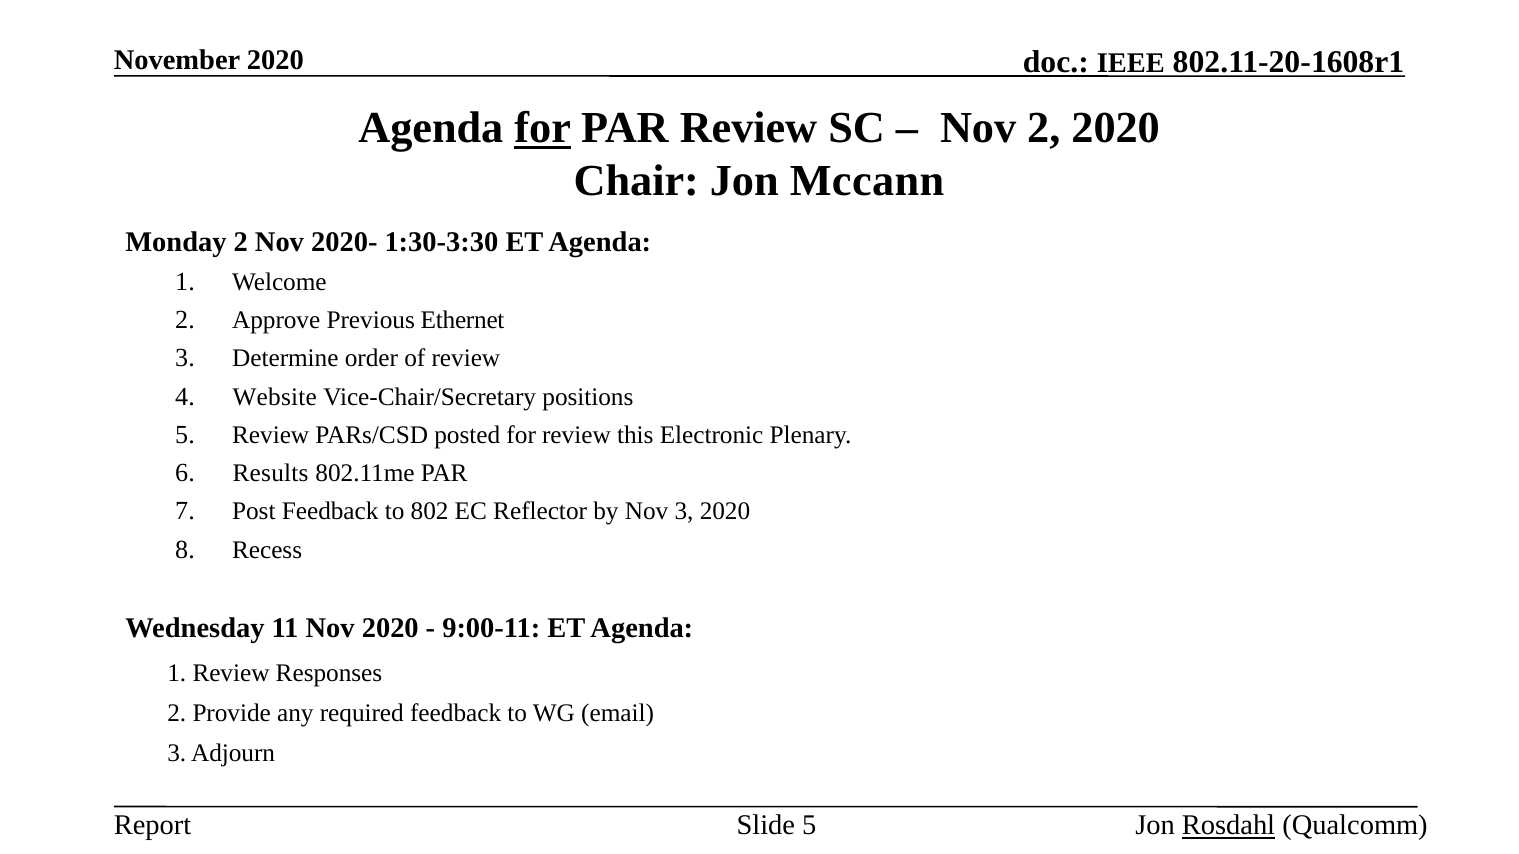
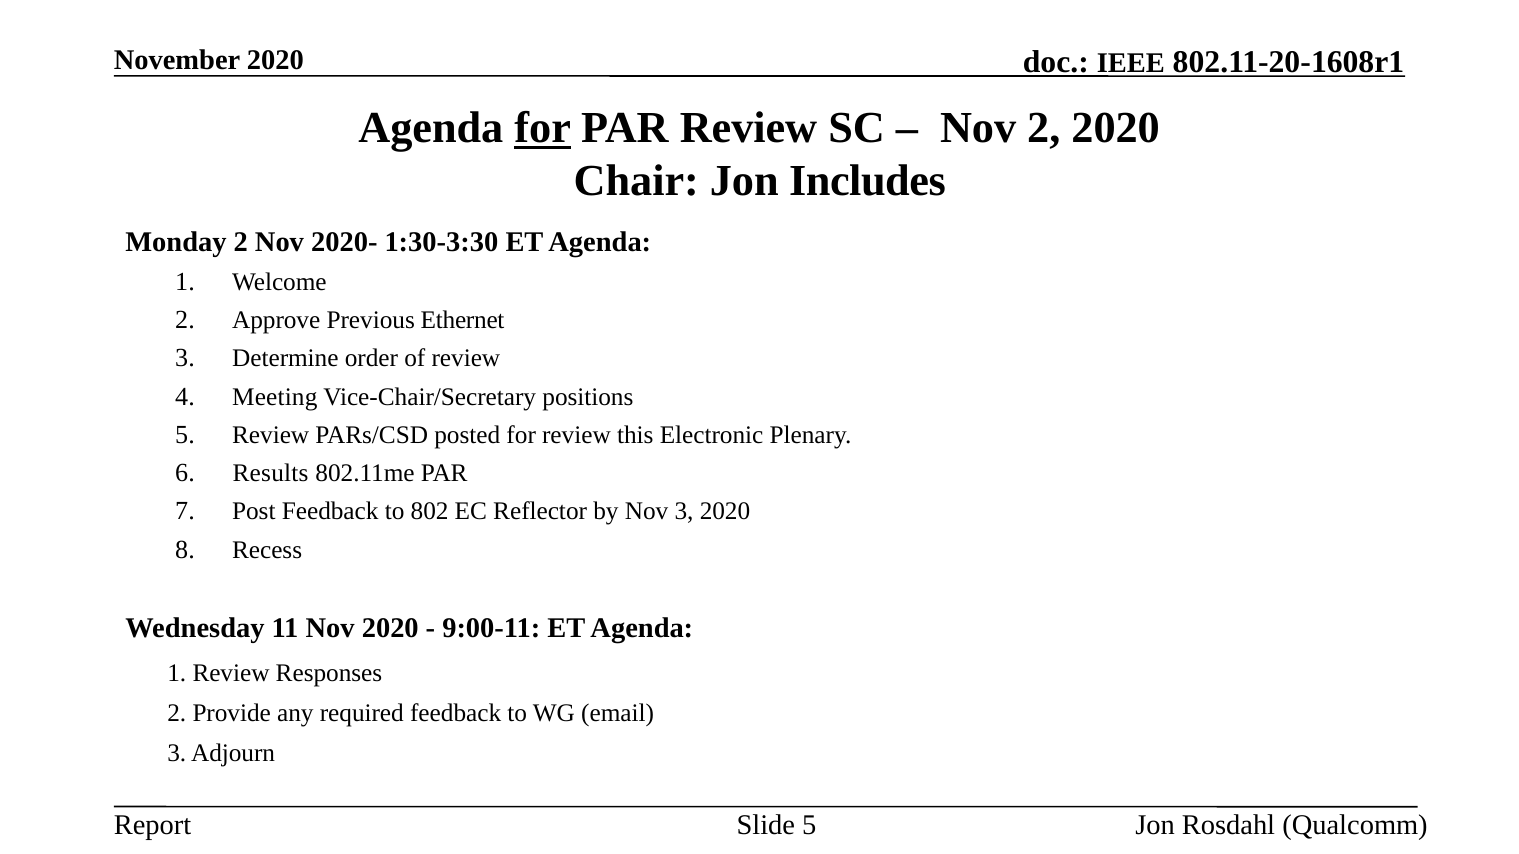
Mccann: Mccann -> Includes
Website: Website -> Meeting
Rosdahl underline: present -> none
